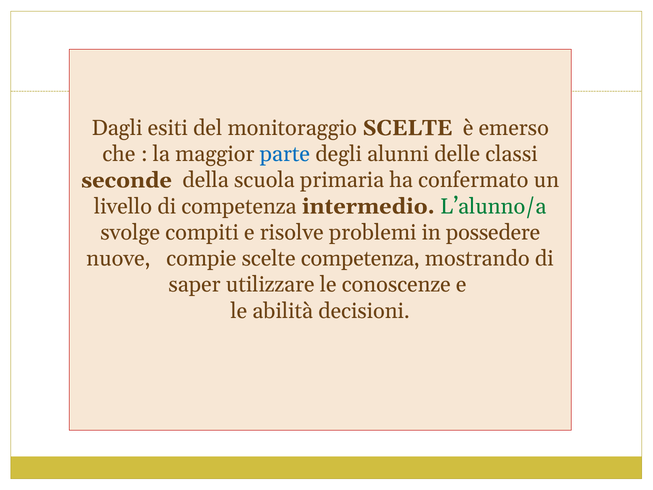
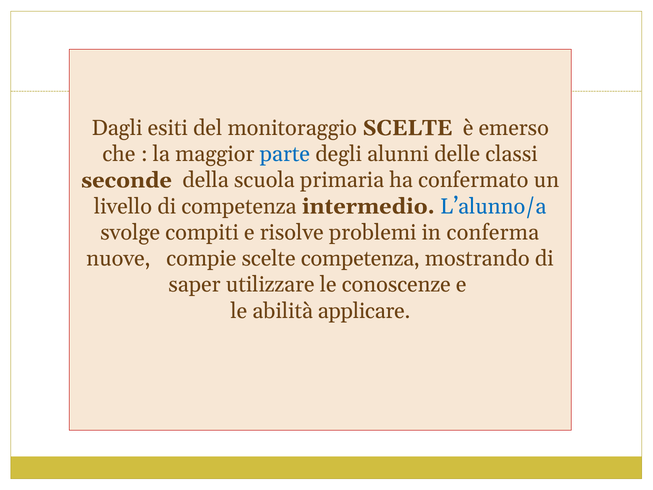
L’alunno/a colour: green -> blue
possedere: possedere -> conferma
decisioni: decisioni -> applicare
